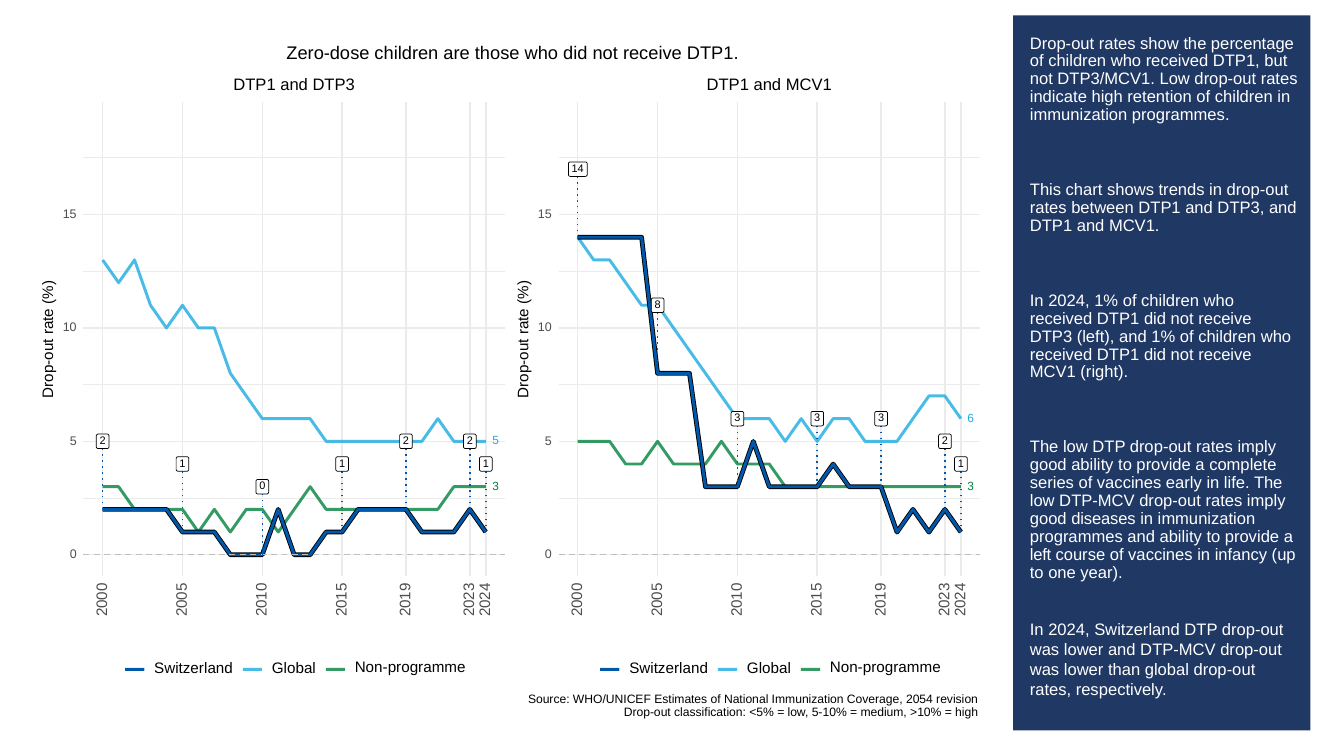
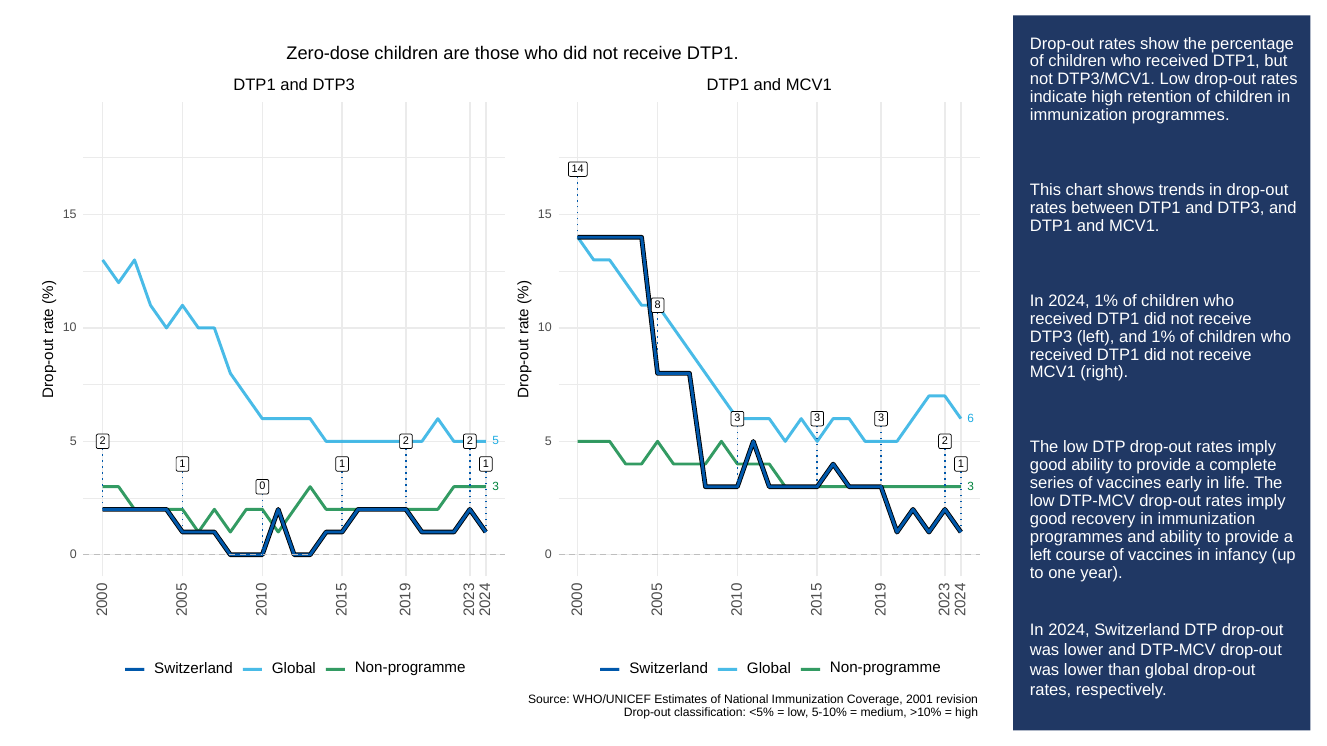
diseases: diseases -> recovery
2054: 2054 -> 2001
